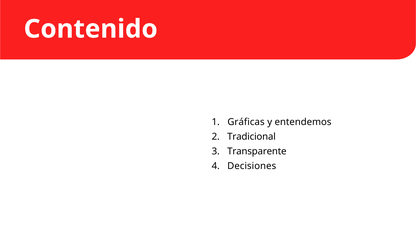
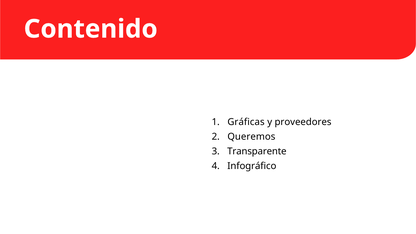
entendemos: entendemos -> proveedores
Tradicional: Tradicional -> Queremos
Decisiones: Decisiones -> Infográfico
